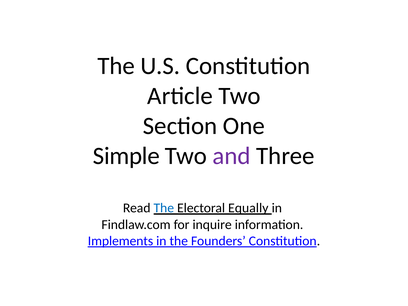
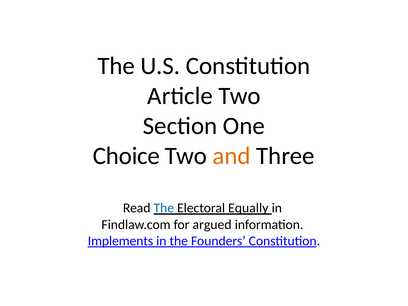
Simple: Simple -> Choice
and colour: purple -> orange
inquire: inquire -> argued
